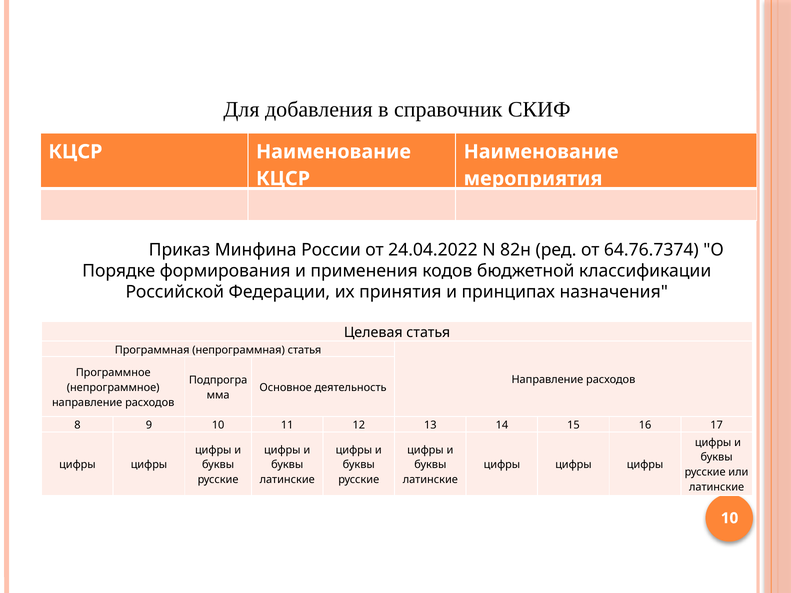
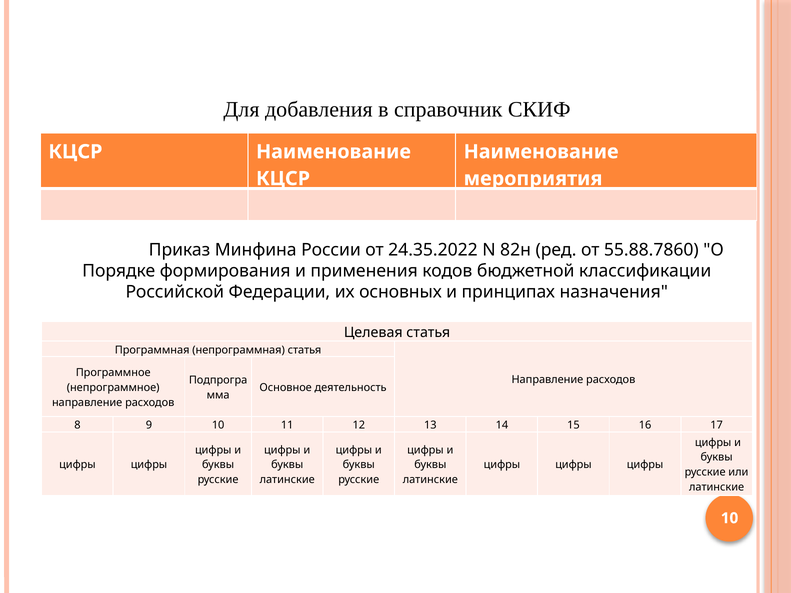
24.04.2022: 24.04.2022 -> 24.35.2022
64.76.7374: 64.76.7374 -> 55.88.7860
принятия: принятия -> основных
